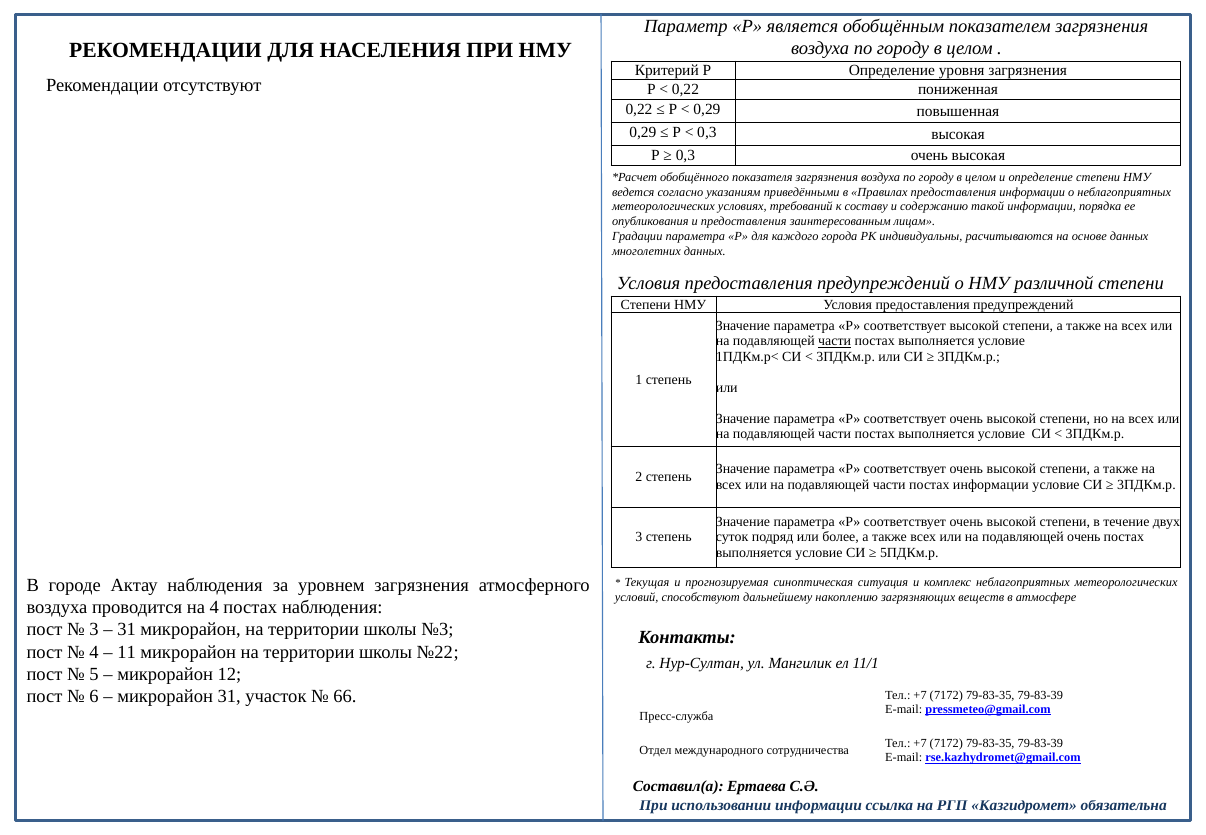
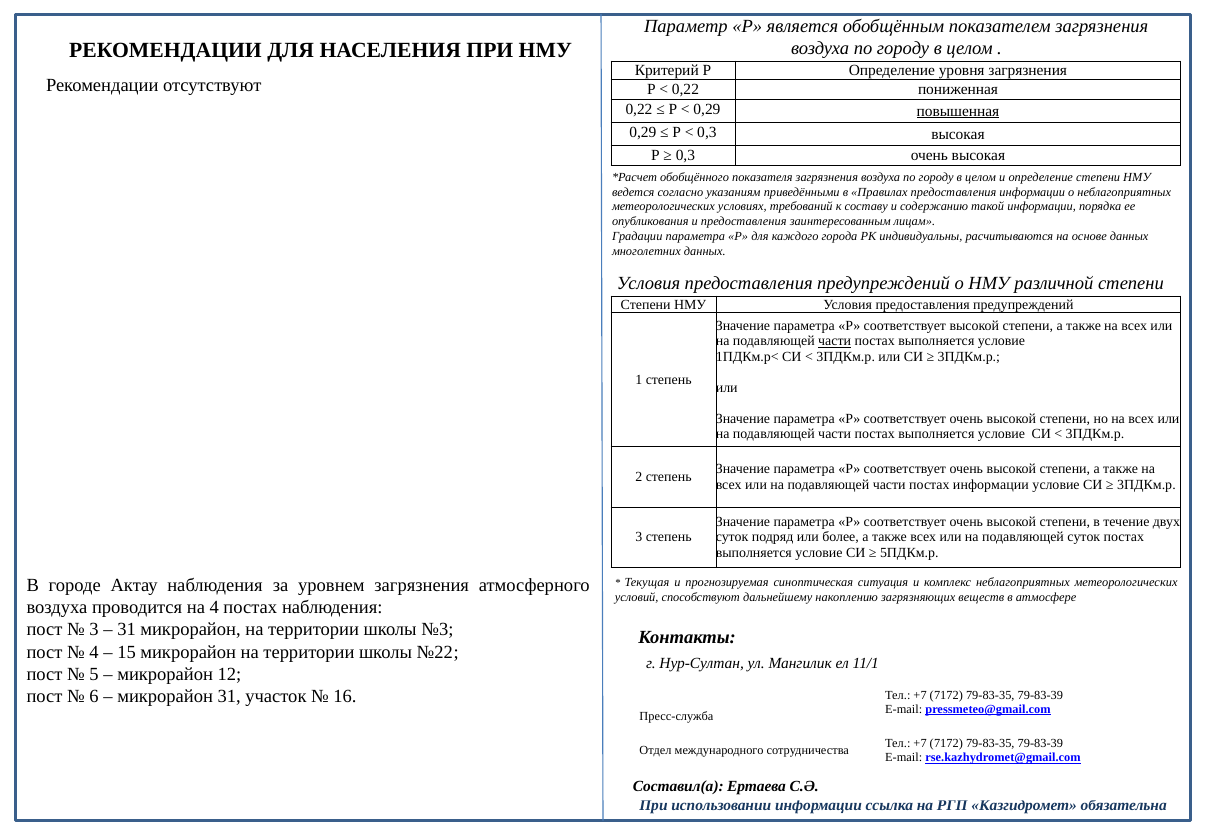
повышенная underline: none -> present
подавляющей очень: очень -> суток
11: 11 -> 15
66: 66 -> 16
